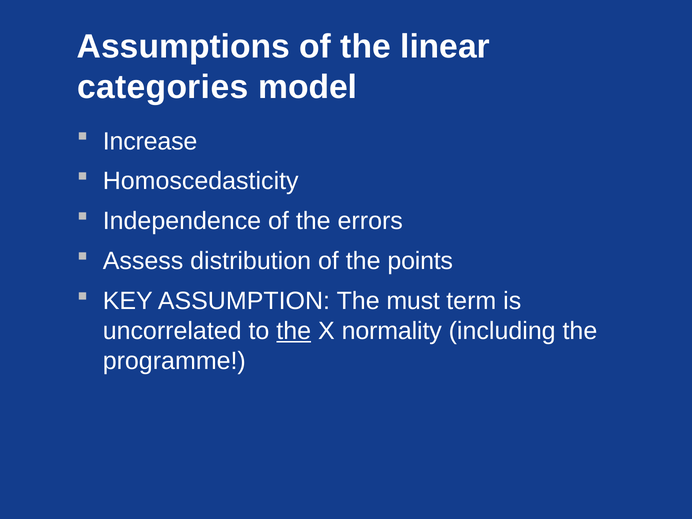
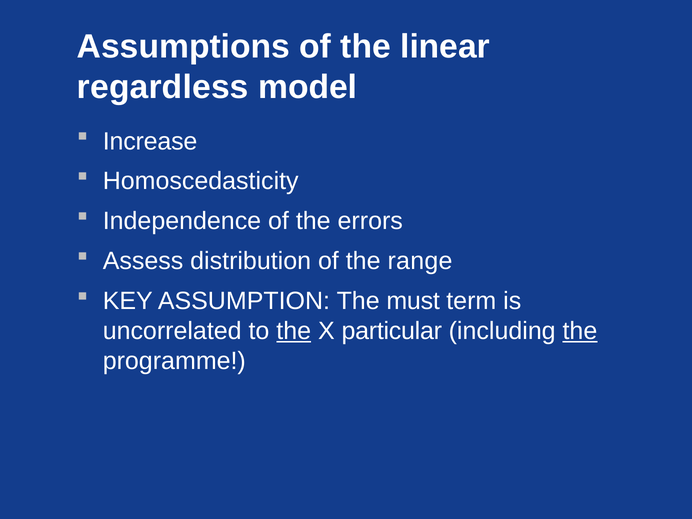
categories: categories -> regardless
points: points -> range
normality: normality -> particular
the at (580, 331) underline: none -> present
